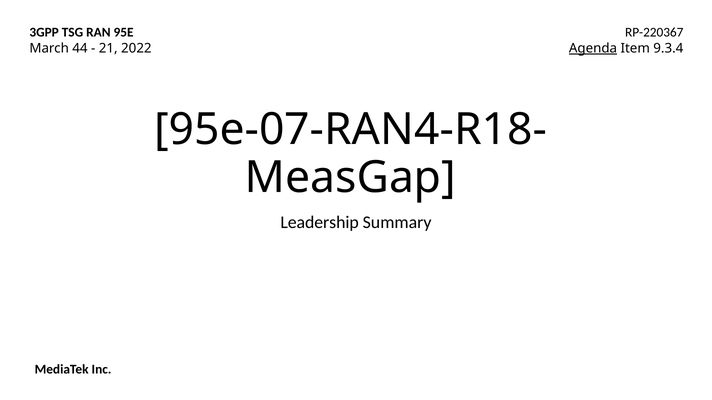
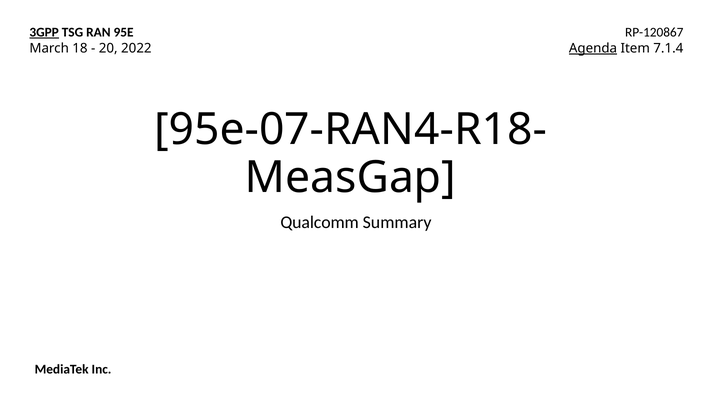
3GPP underline: none -> present
RP-220367: RP-220367 -> RP-120867
44: 44 -> 18
21: 21 -> 20
9.3.4: 9.3.4 -> 7.1.4
Leadership: Leadership -> Qualcomm
